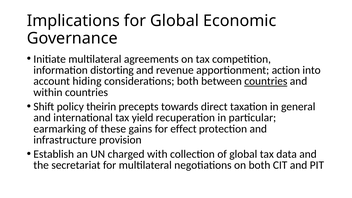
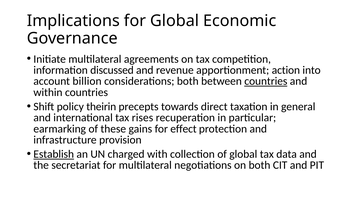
distorting: distorting -> discussed
hiding: hiding -> billion
yield: yield -> rises
Establish underline: none -> present
